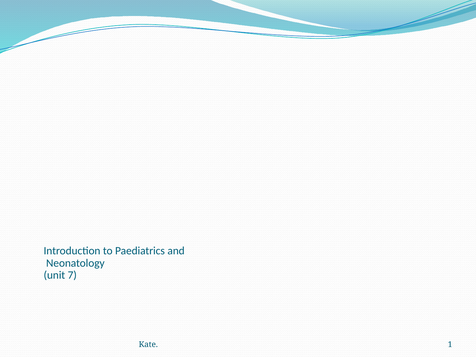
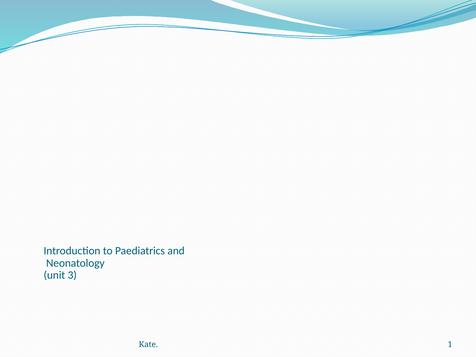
7: 7 -> 3
